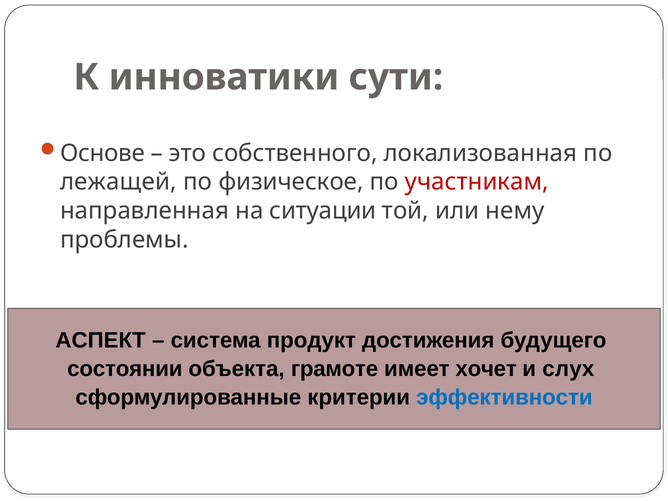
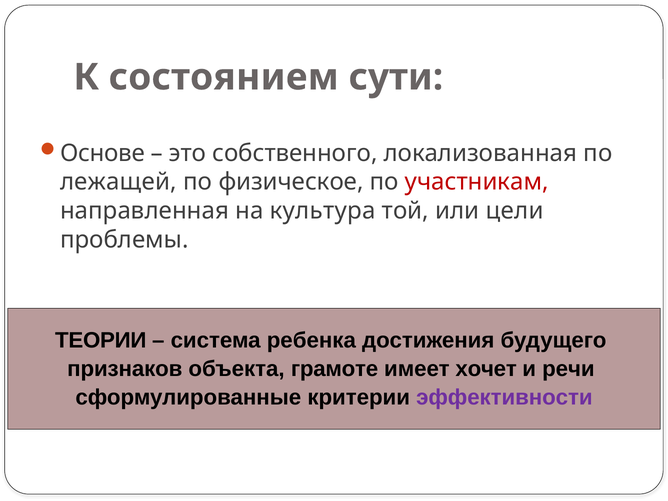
инноватики: инноватики -> состоянием
ситуации: ситуации -> культура
нему: нему -> цели
АСПЕКТ: АСПЕКТ -> ТЕОРИИ
продукт: продукт -> ребенка
состоянии: состоянии -> признаков
слух: слух -> речи
эффективности colour: blue -> purple
